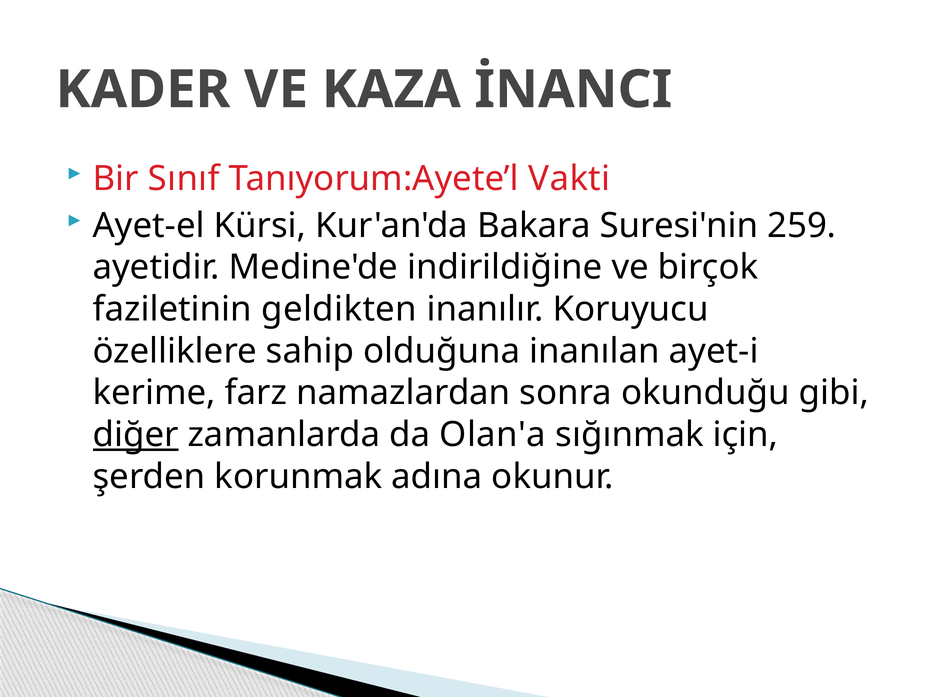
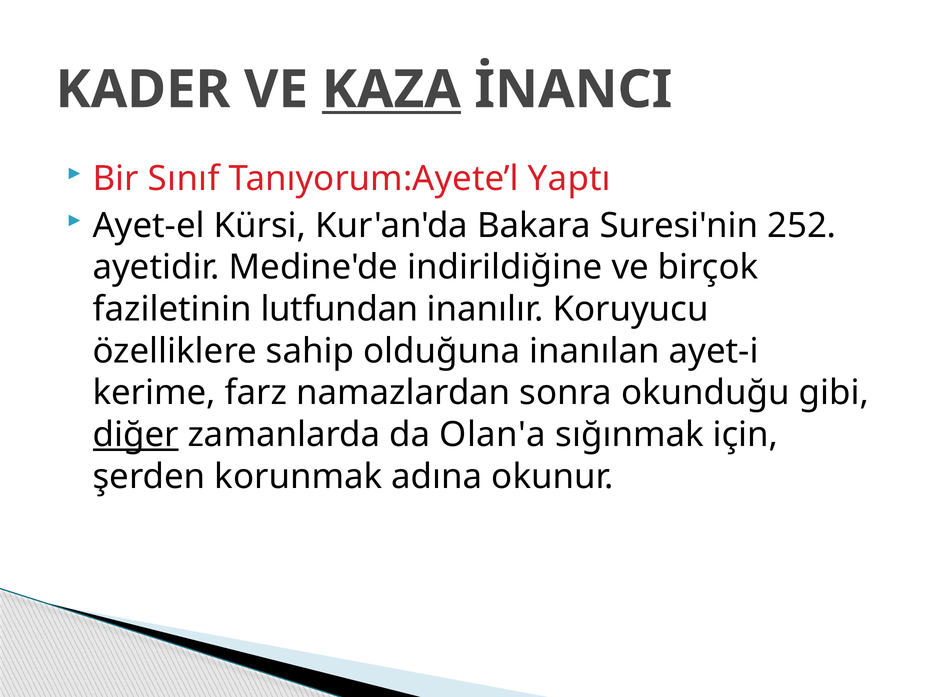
KAZA underline: none -> present
Vakti: Vakti -> Yaptı
259: 259 -> 252
geldikten: geldikten -> lutfundan
